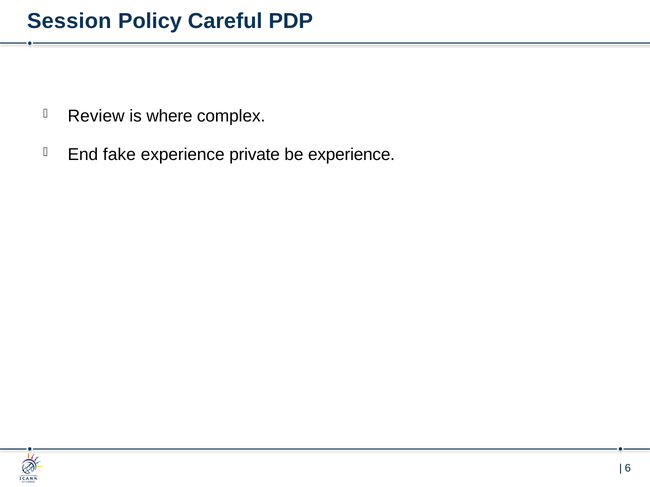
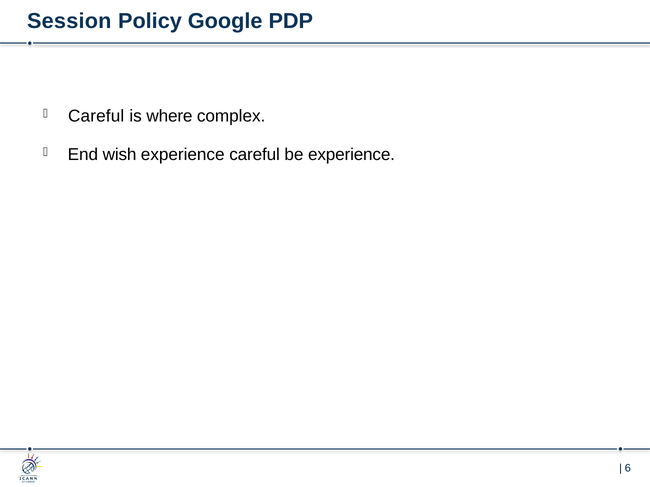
Careful: Careful -> Google
Review at (96, 116): Review -> Careful
fake: fake -> wish
experience private: private -> careful
